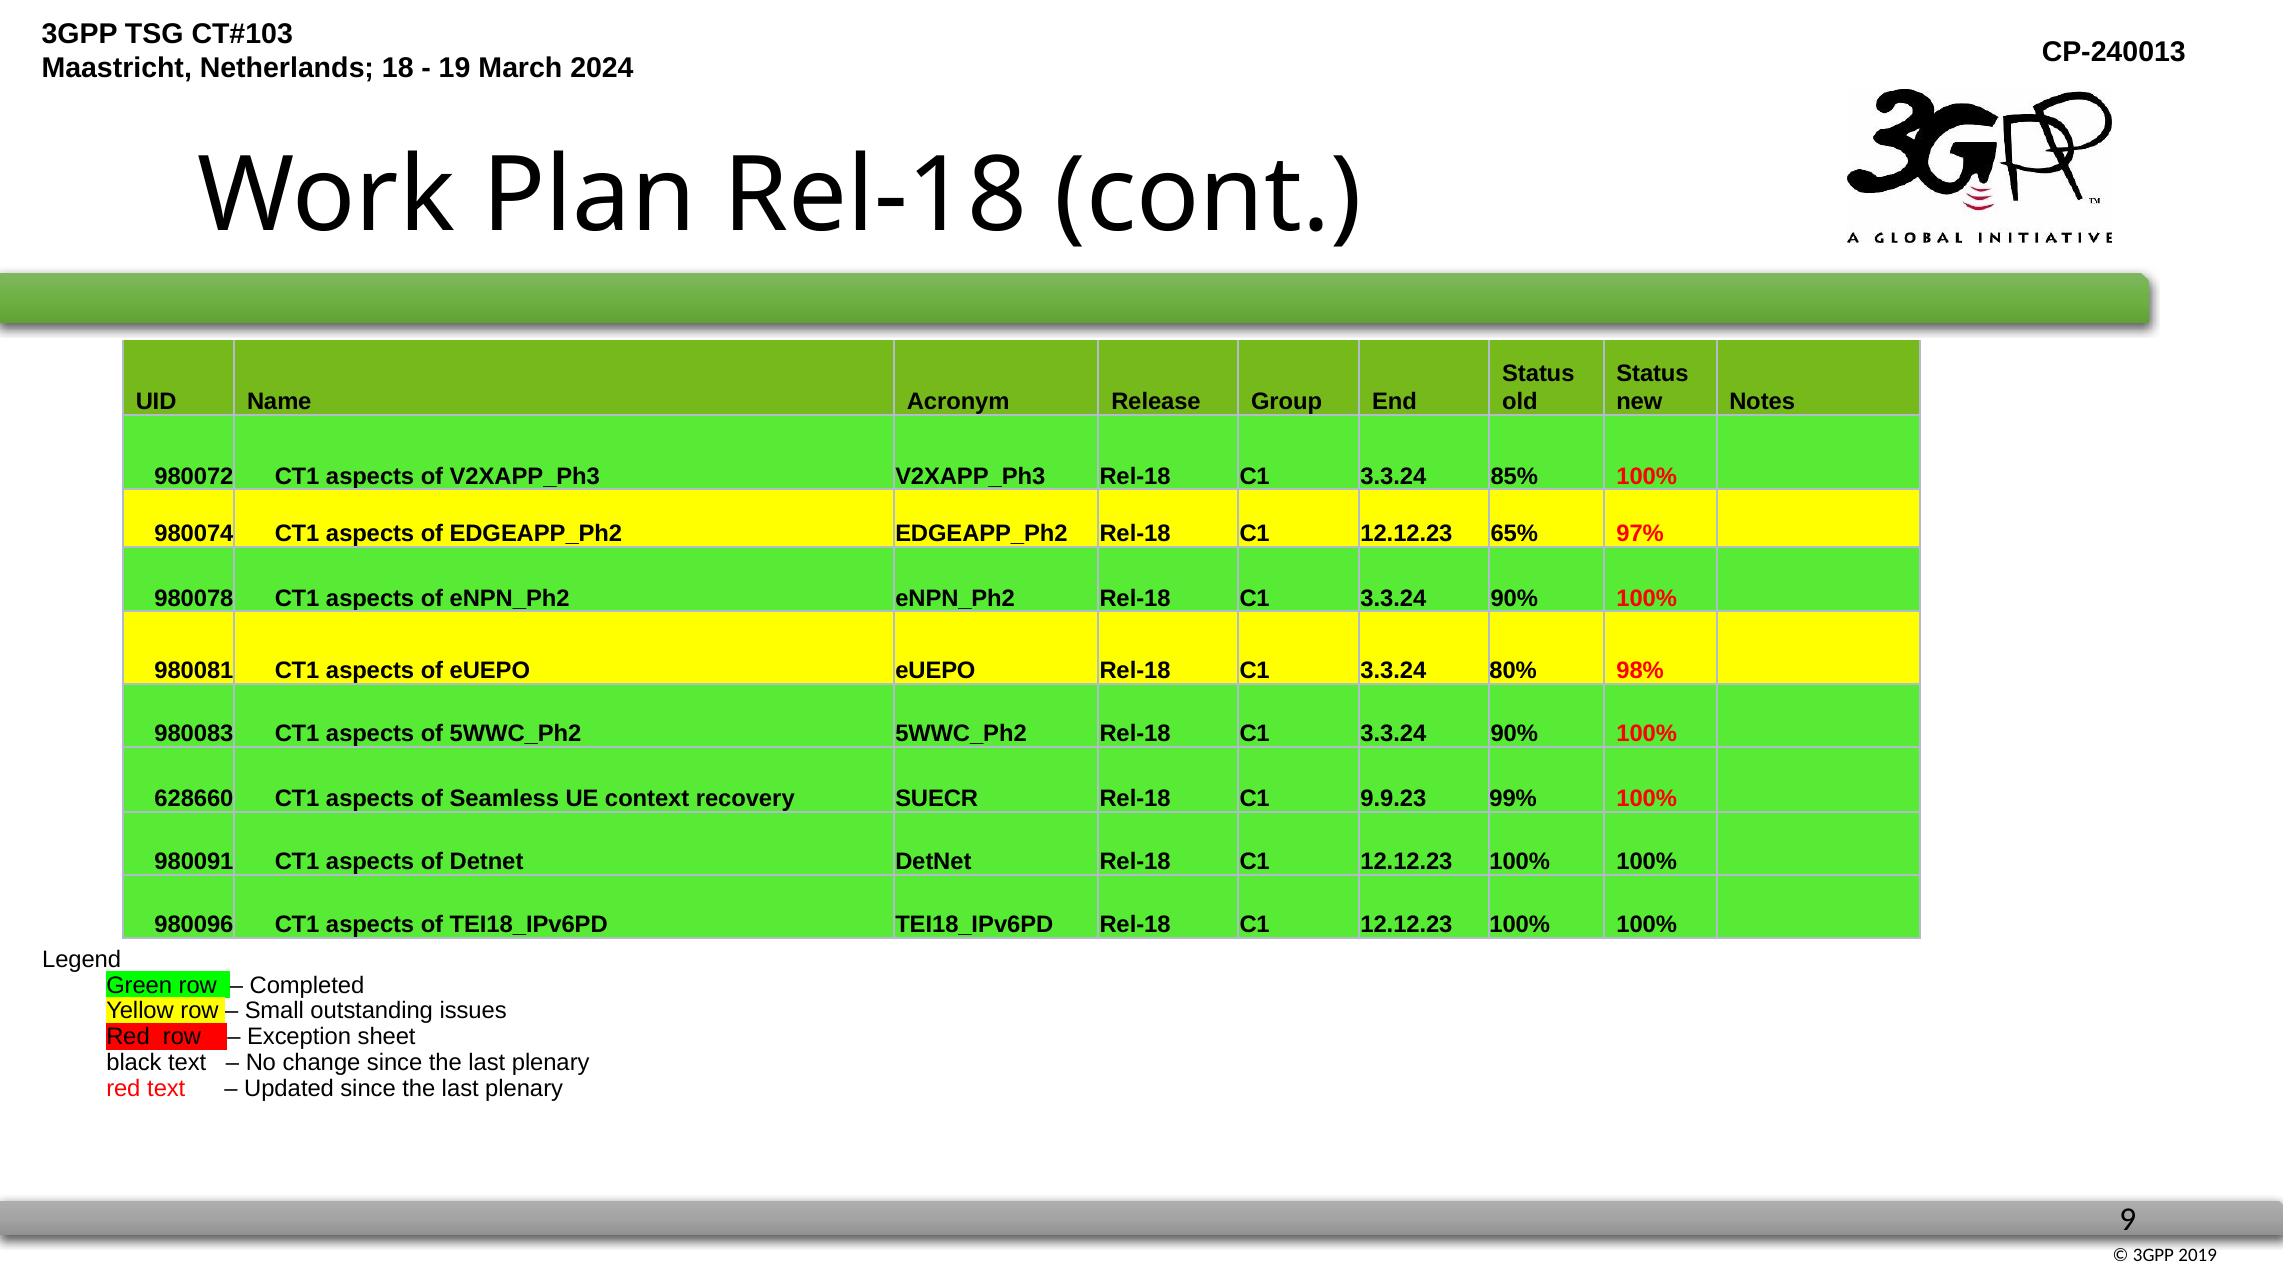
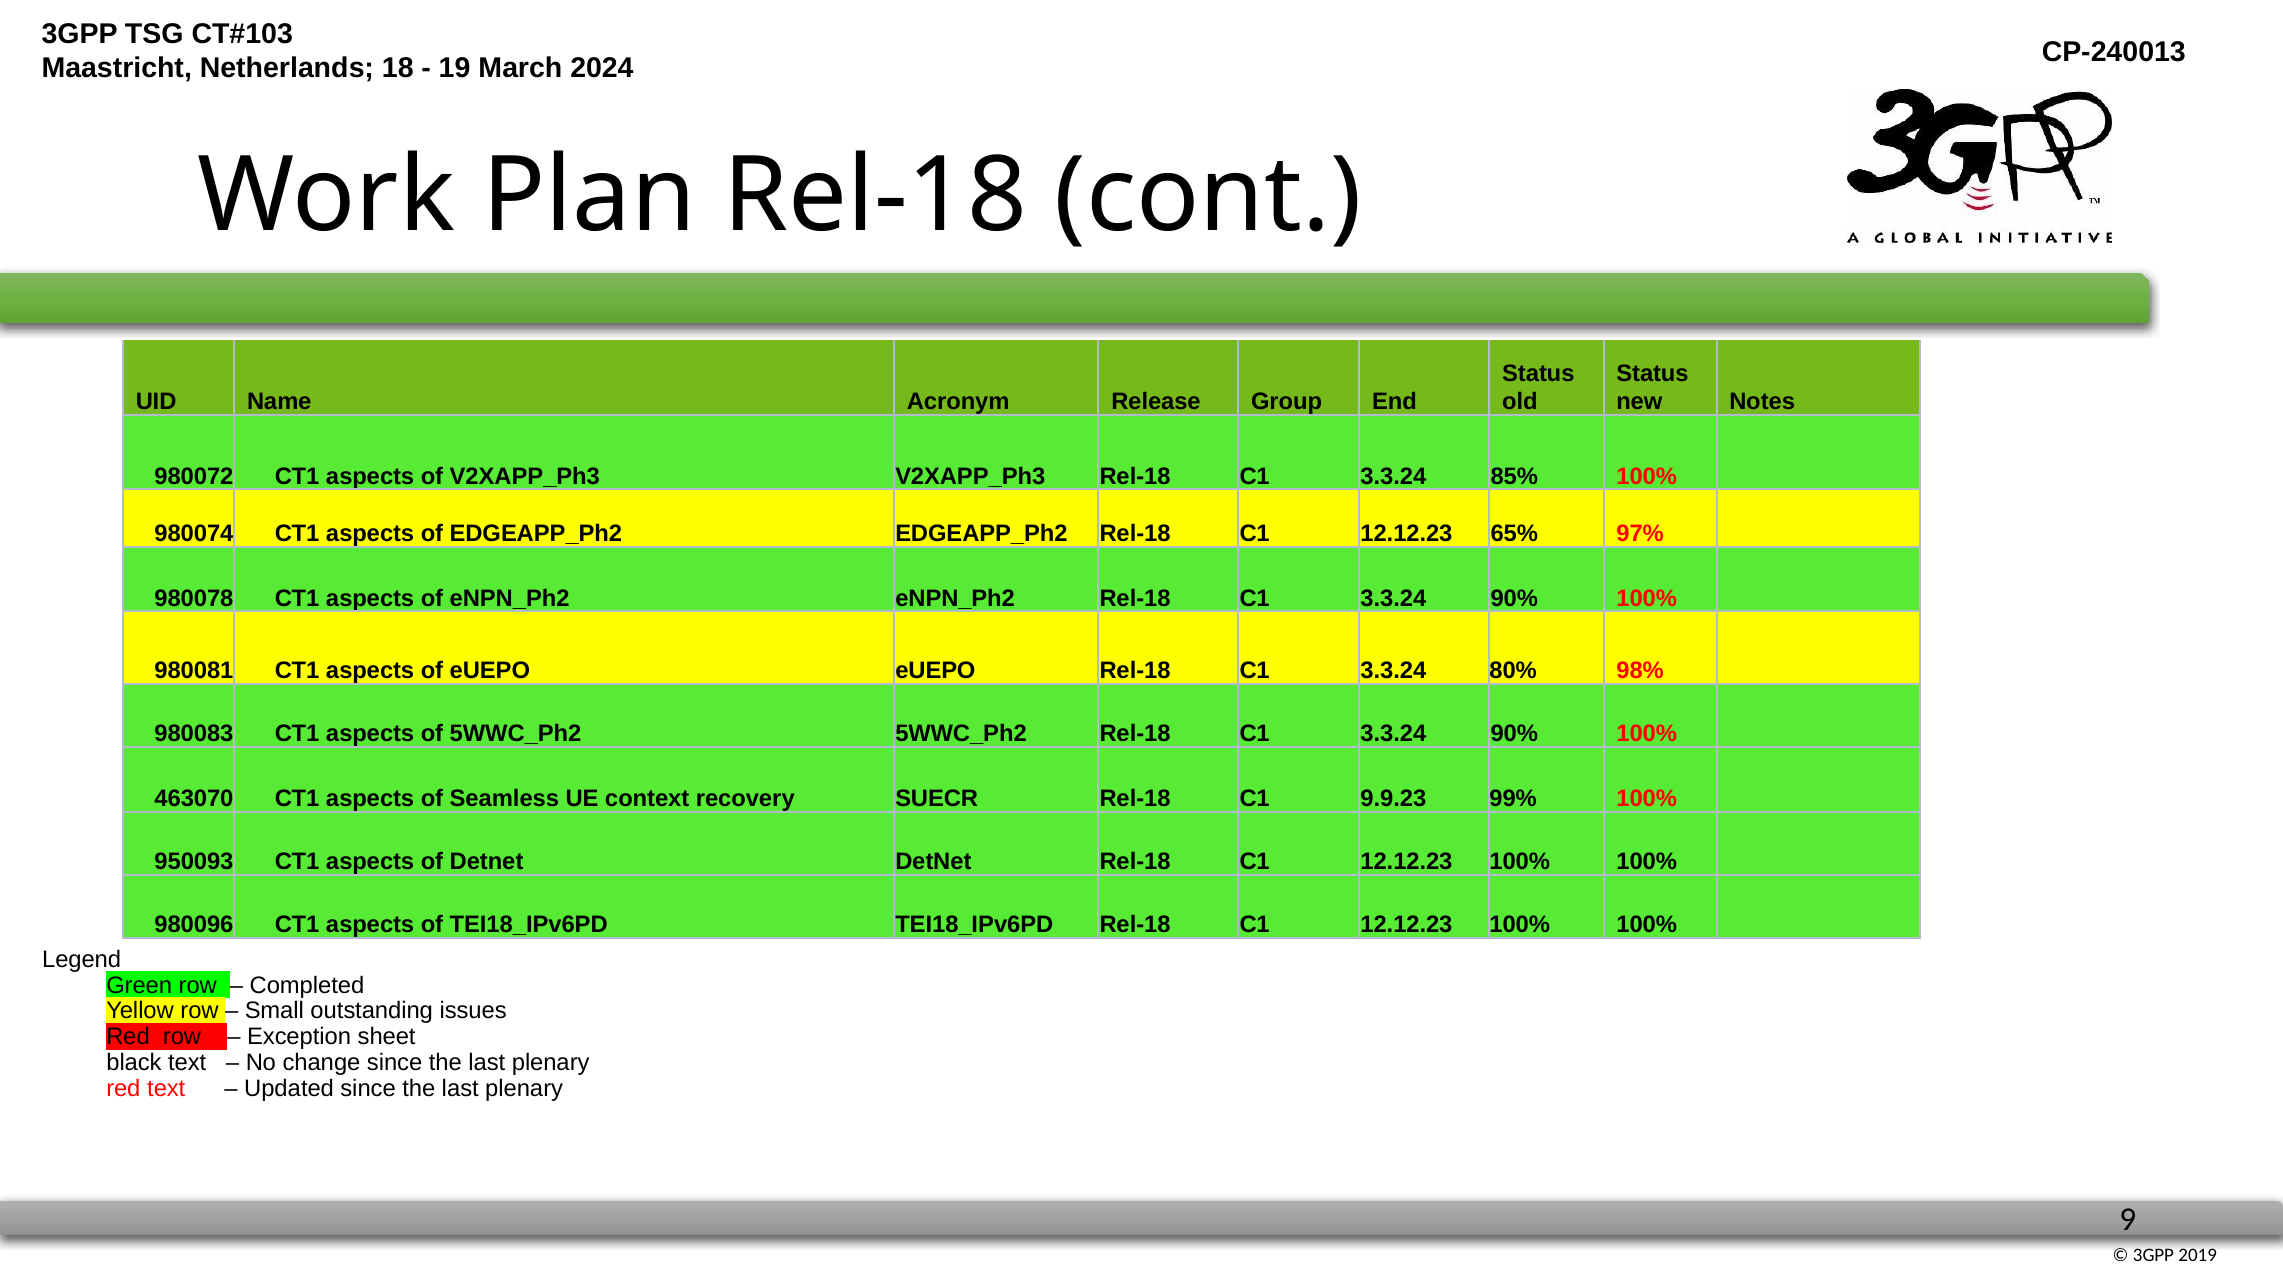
628660: 628660 -> 463070
980091: 980091 -> 950093
